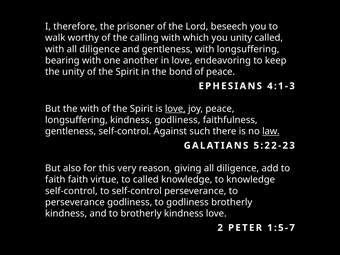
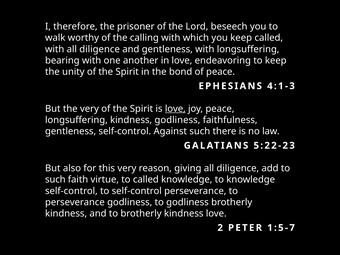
you unity: unity -> keep
the with: with -> very
law underline: present -> none
faith at (55, 180): faith -> such
